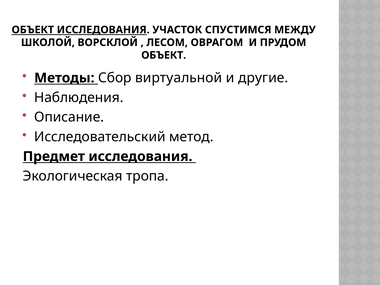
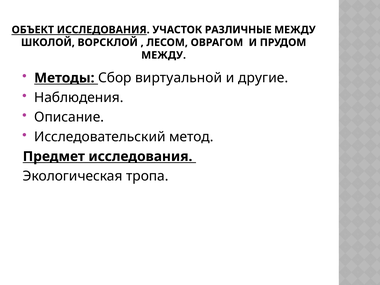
СПУСТИМСЯ: СПУСТИМСЯ -> РАЗЛИЧНЫЕ
ОБЪЕКТ at (164, 55): ОБЪЕКТ -> МЕЖДУ
